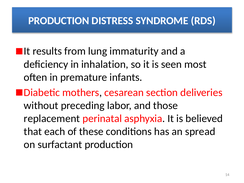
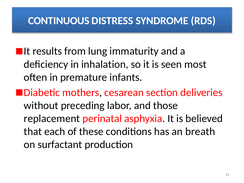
PRODUCTION at (59, 21): PRODUCTION -> CONTINUOUS
spread: spread -> breath
